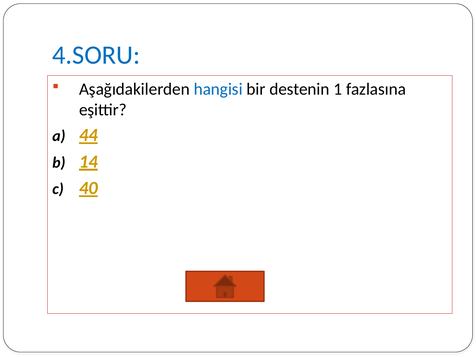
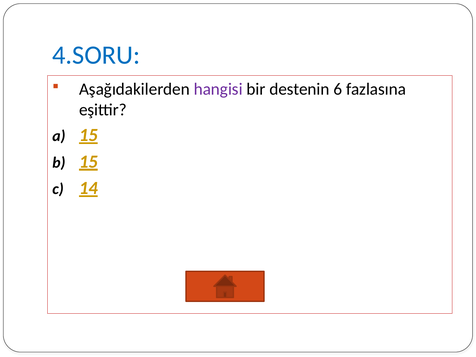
hangisi colour: blue -> purple
1: 1 -> 6
44 at (88, 135): 44 -> 15
14 at (88, 162): 14 -> 15
40: 40 -> 14
